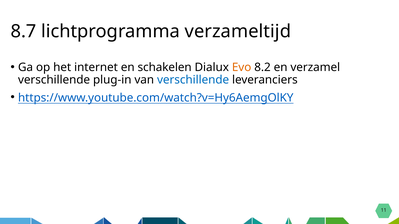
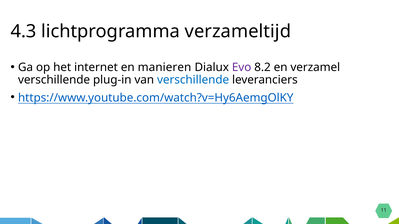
8.7: 8.7 -> 4.3
schakelen: schakelen -> manieren
Evo colour: orange -> purple
